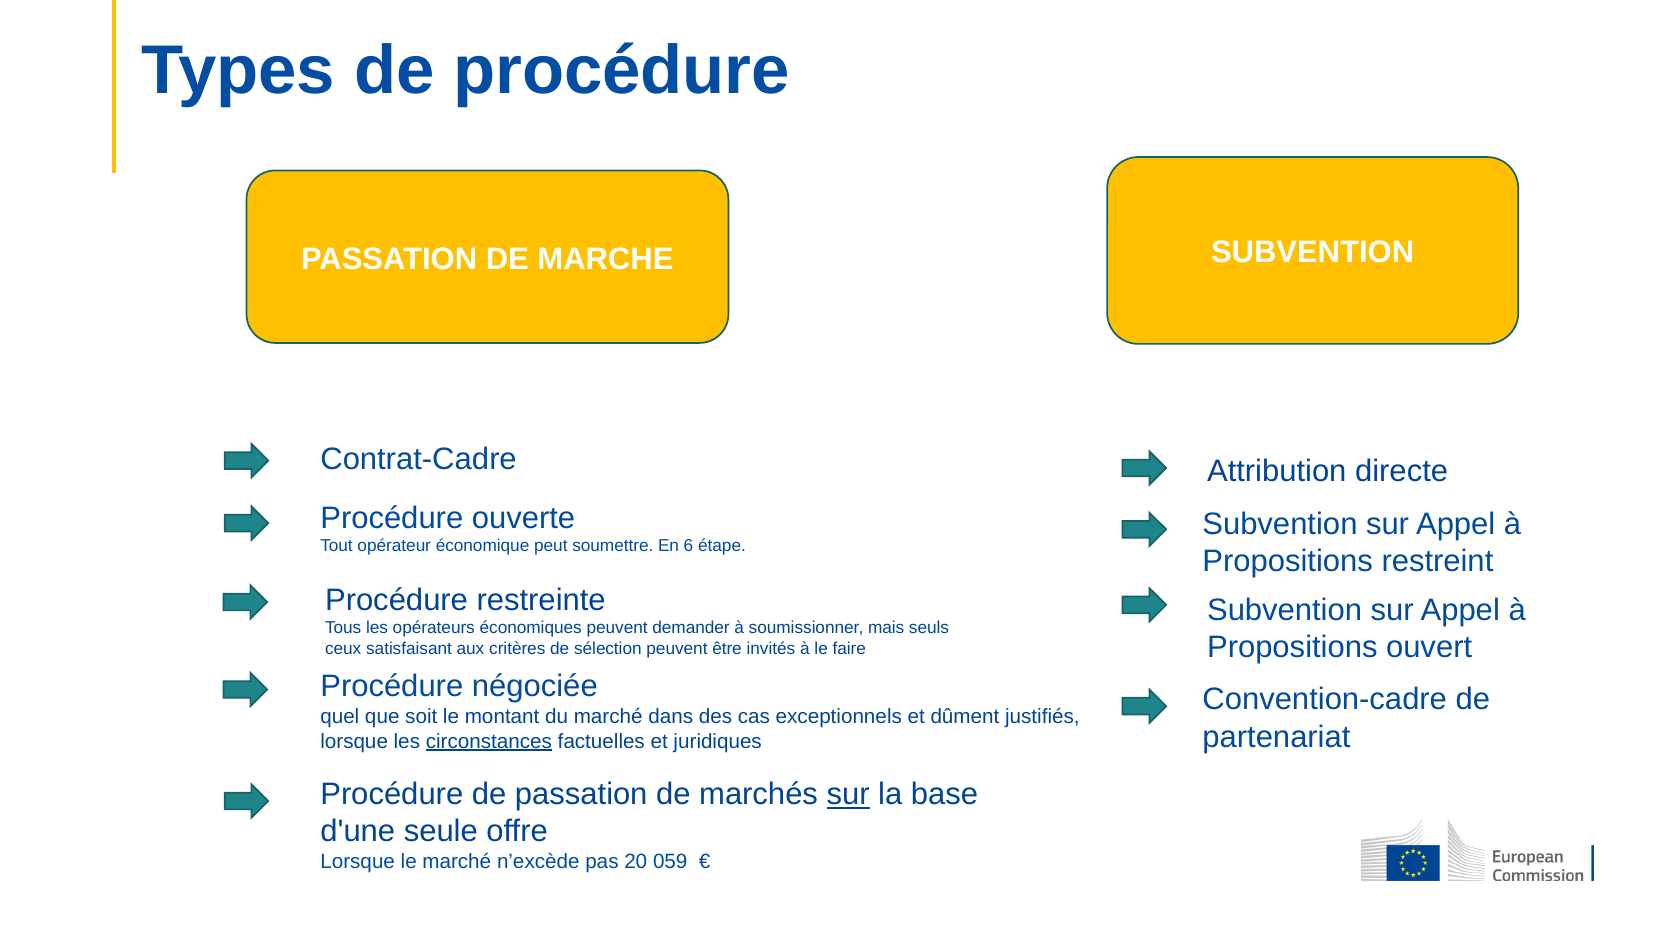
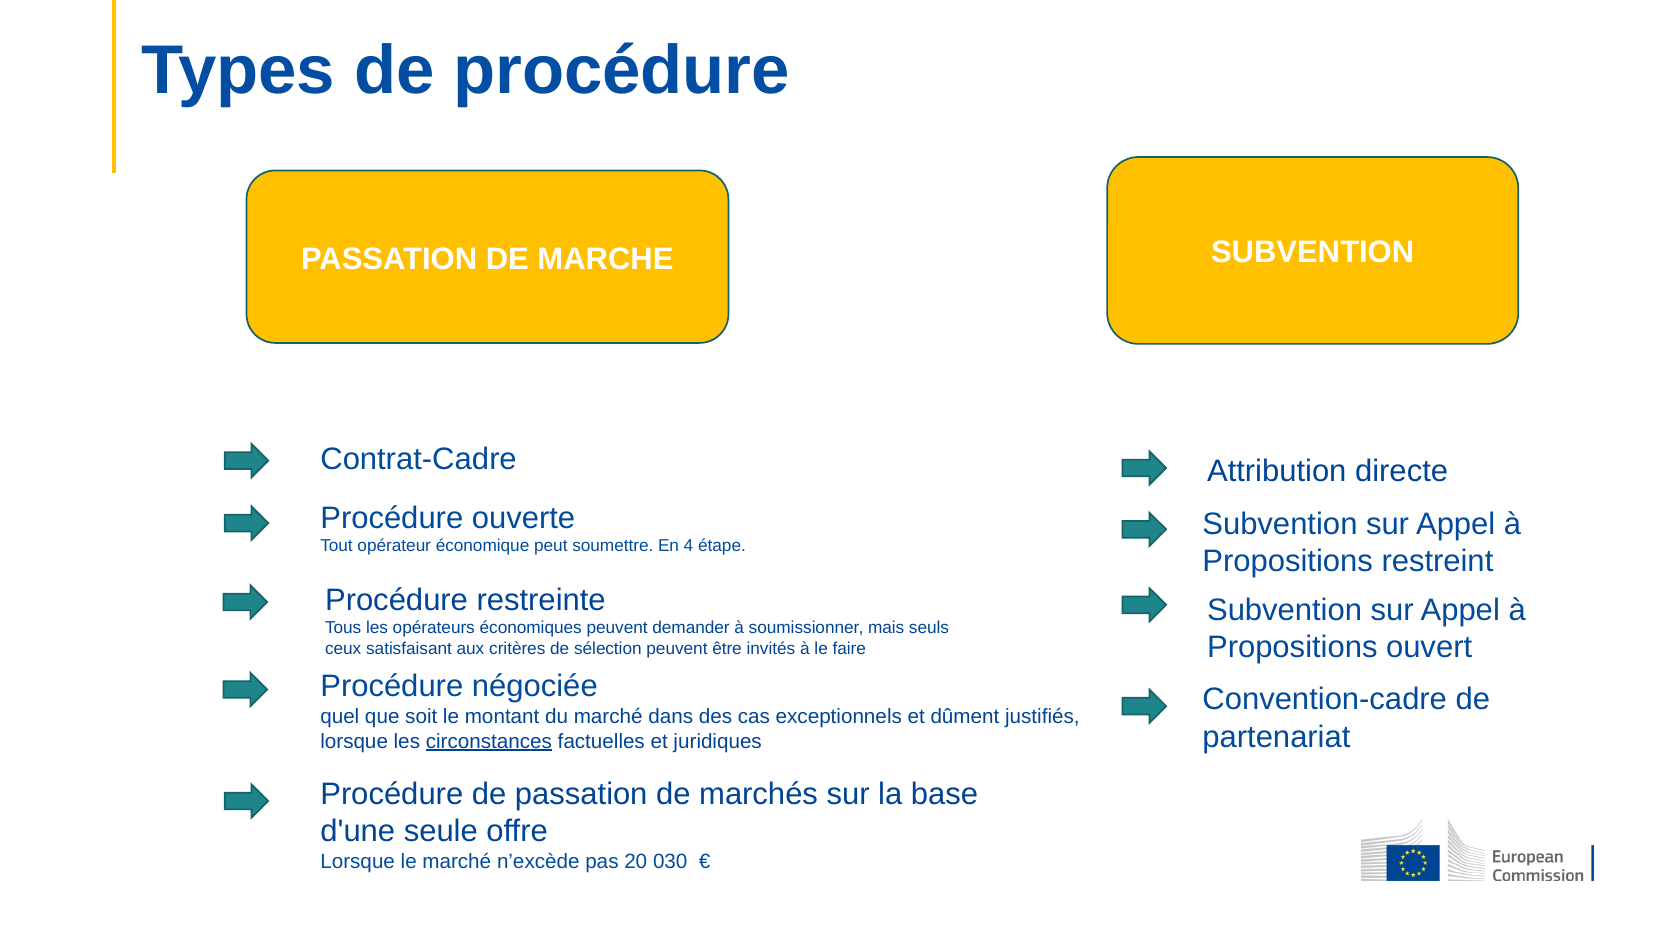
6: 6 -> 4
sur at (848, 795) underline: present -> none
059: 059 -> 030
